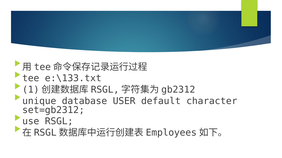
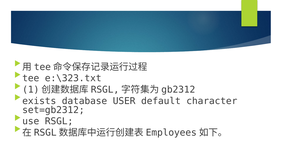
e:\133.txt: e:\133.txt -> e:\323.txt
unique: unique -> exists
